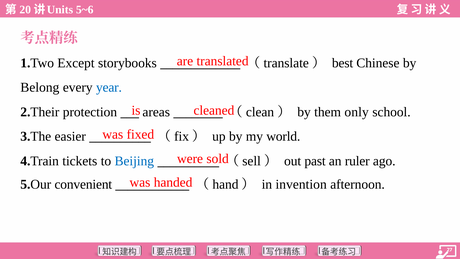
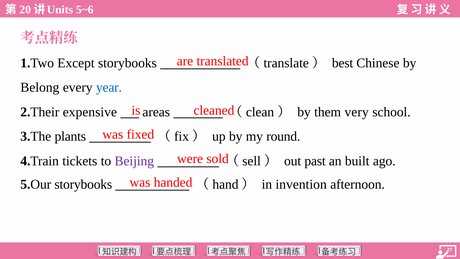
protection: protection -> expensive
only: only -> very
easier: easier -> plants
world: world -> round
Beijing colour: blue -> purple
ruler: ruler -> built
5.Our convenient: convenient -> storybooks
